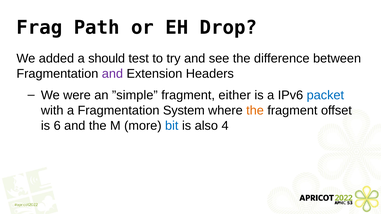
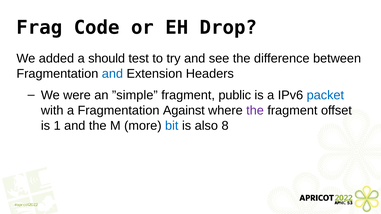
Path: Path -> Code
and at (112, 74) colour: purple -> blue
either: either -> public
System: System -> Against
the at (255, 111) colour: orange -> purple
6: 6 -> 1
4: 4 -> 8
